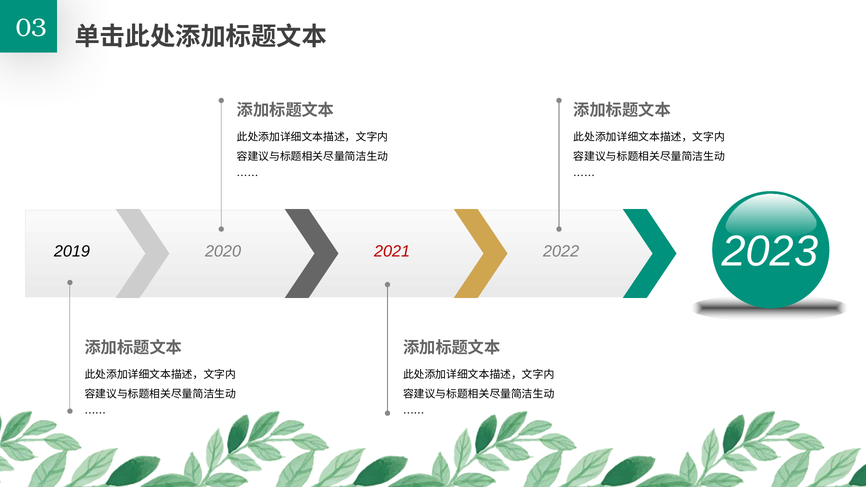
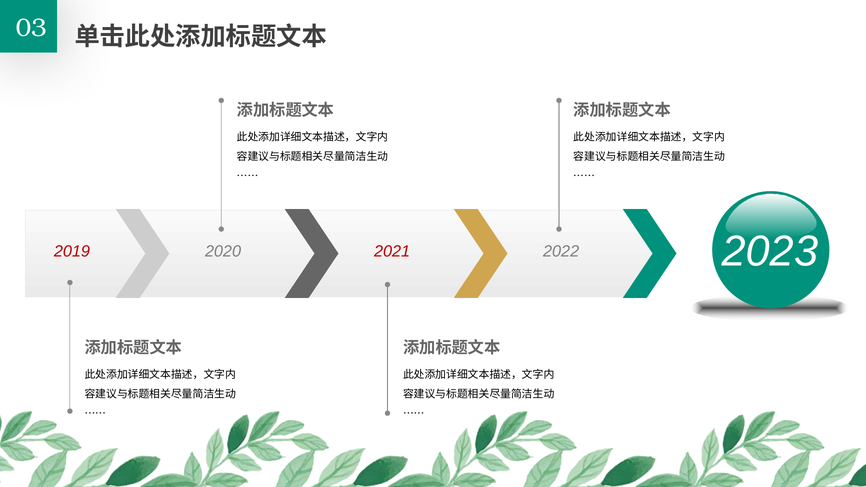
2019 colour: black -> red
